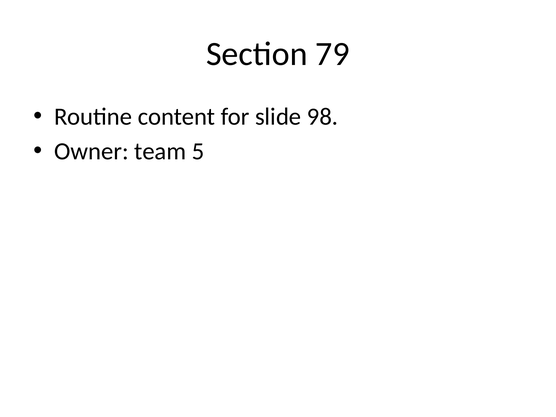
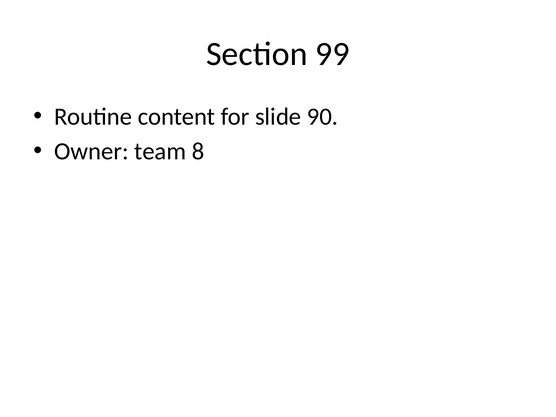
79: 79 -> 99
98: 98 -> 90
5: 5 -> 8
